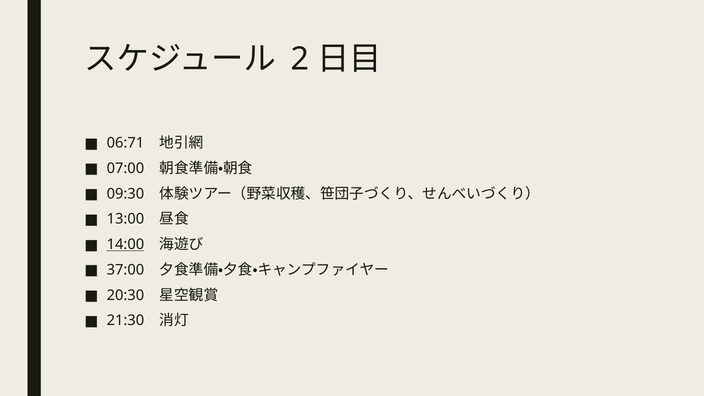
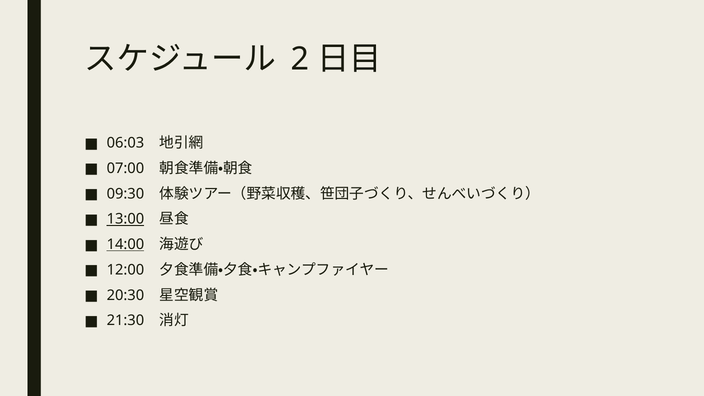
06:71: 06:71 -> 06:03
13:00 underline: none -> present
37:00: 37:00 -> 12:00
